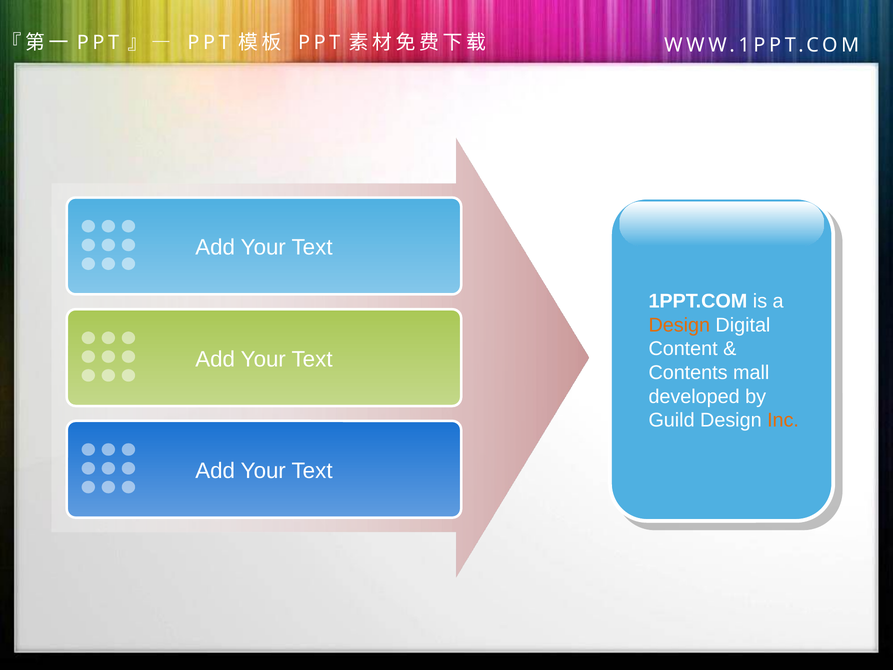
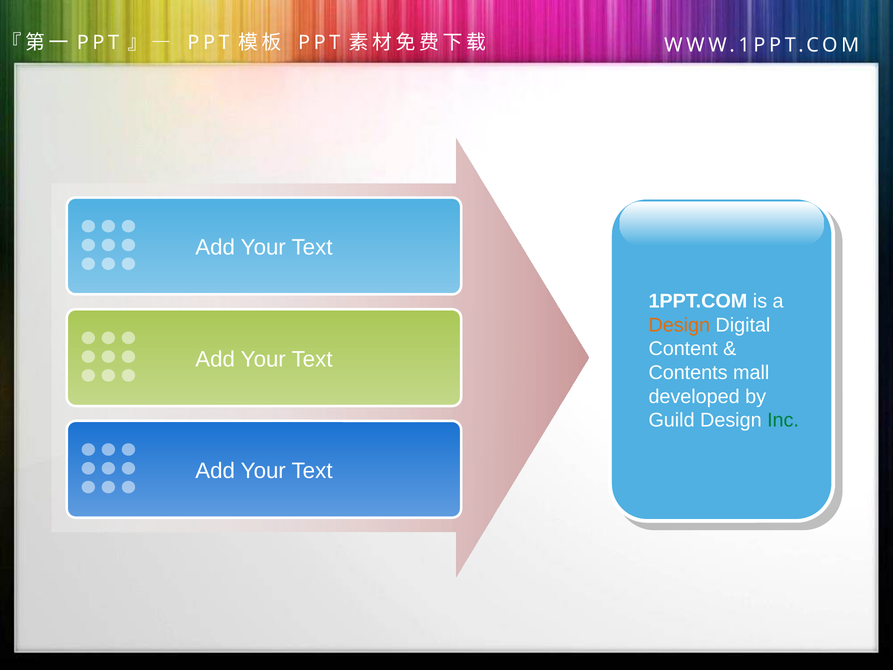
Inc colour: orange -> green
